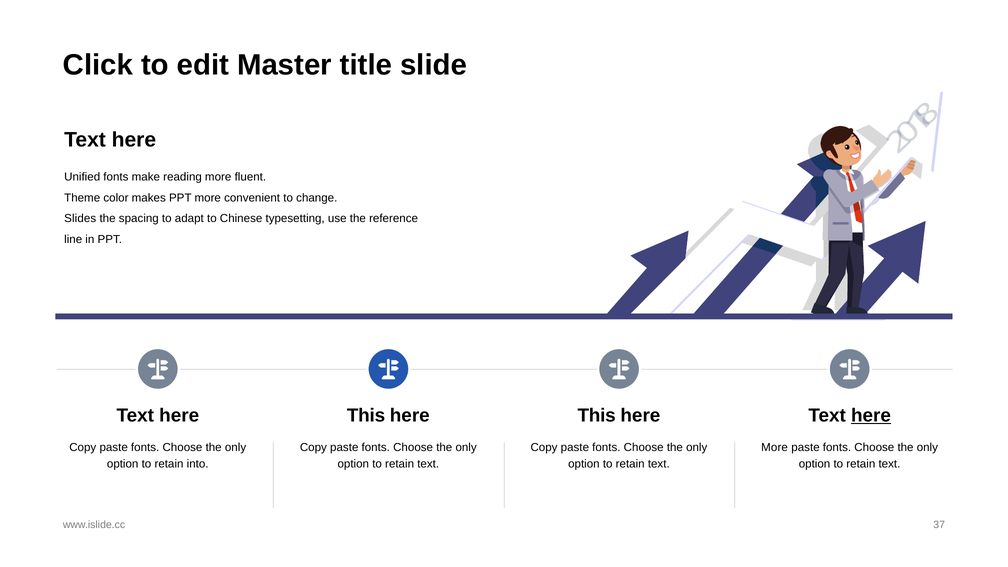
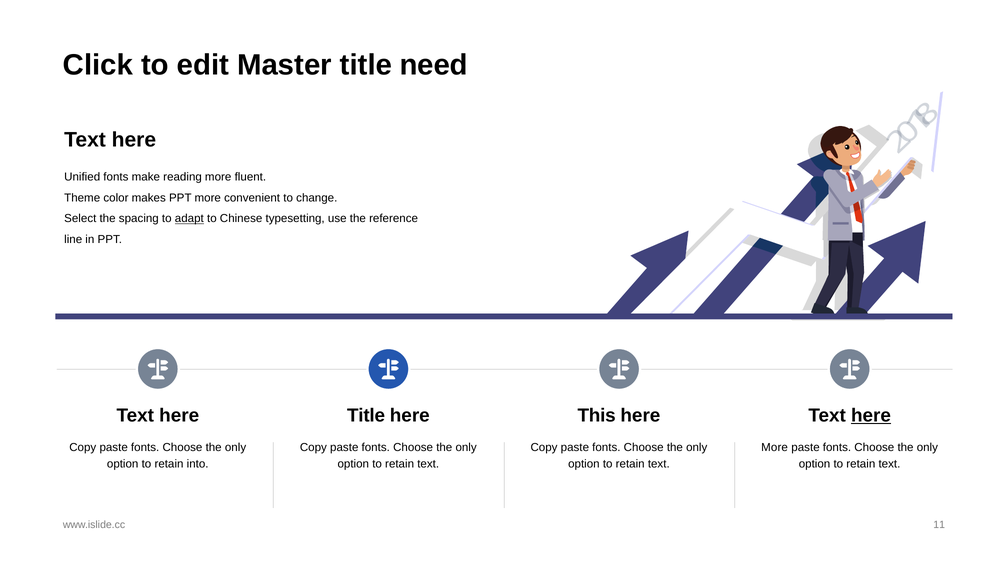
slide: slide -> need
Slides: Slides -> Select
adapt underline: none -> present
This at (366, 415): This -> Title
37: 37 -> 11
